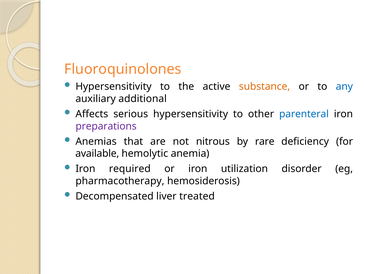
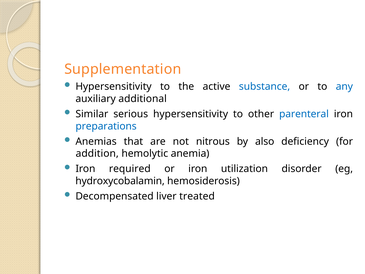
Fluoroquinolones: Fluoroquinolones -> Supplementation
substance colour: orange -> blue
Affects: Affects -> Similar
preparations colour: purple -> blue
rare: rare -> also
available: available -> addition
pharmacotherapy: pharmacotherapy -> hydroxycobalamin
